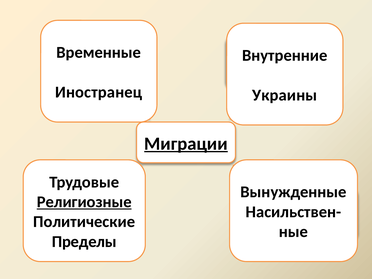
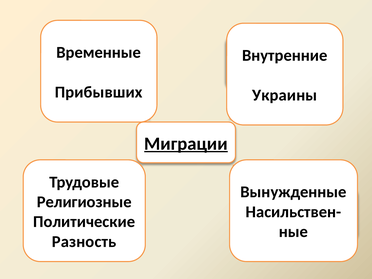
Иностранец: Иностранец -> Прибывших
Религиозные underline: present -> none
Пределы: Пределы -> Разность
